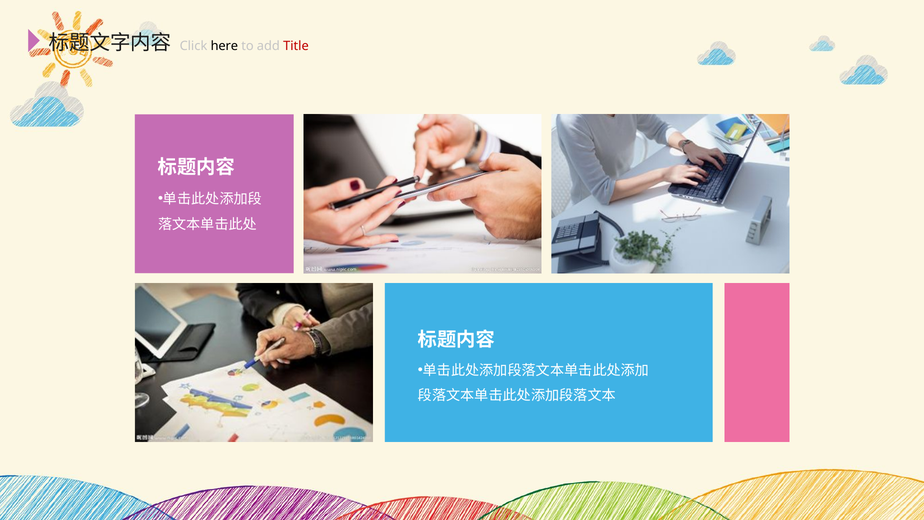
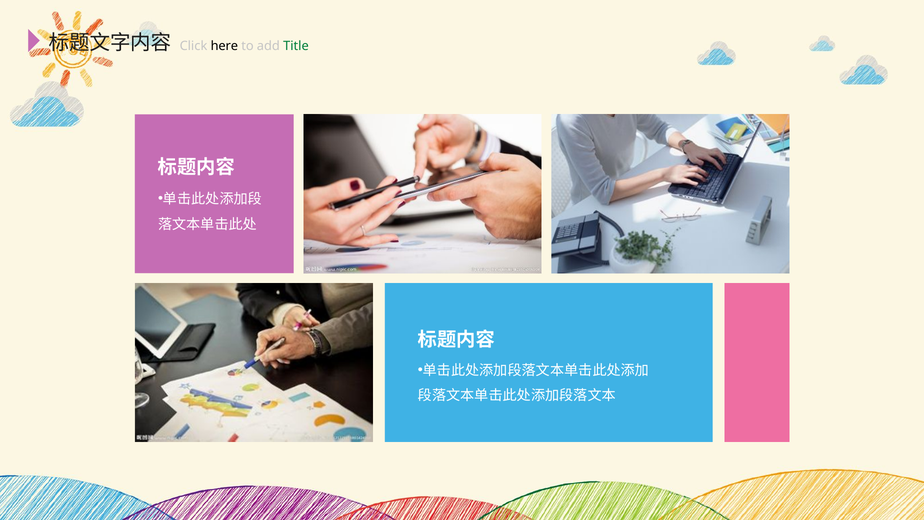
Title colour: red -> green
